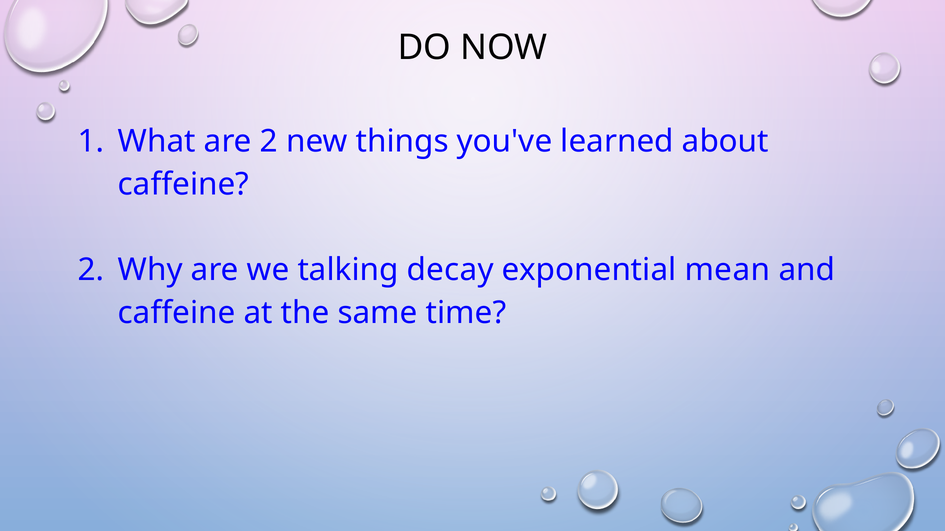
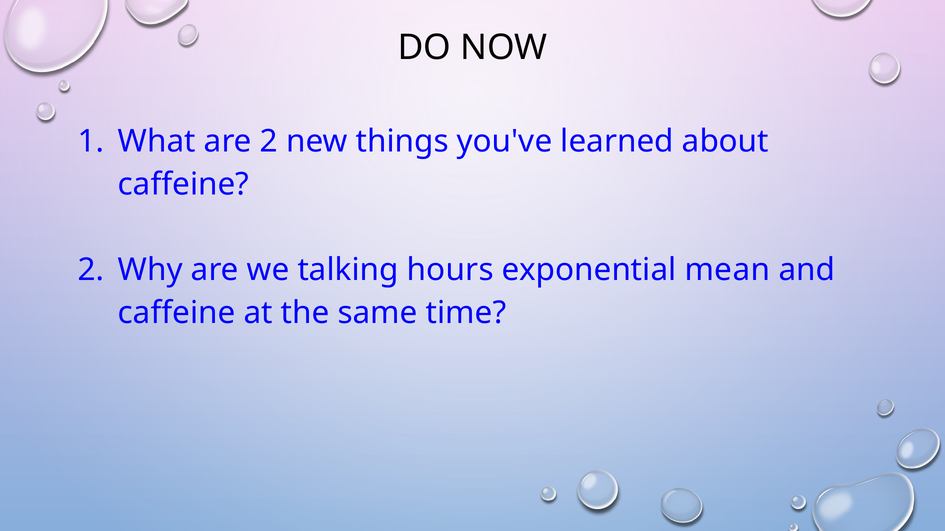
decay: decay -> hours
